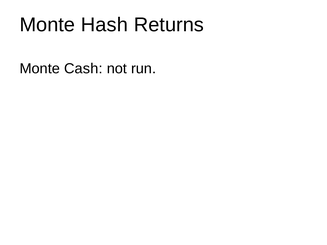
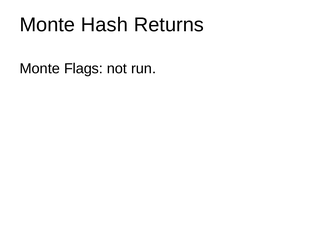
Cash: Cash -> Flags
